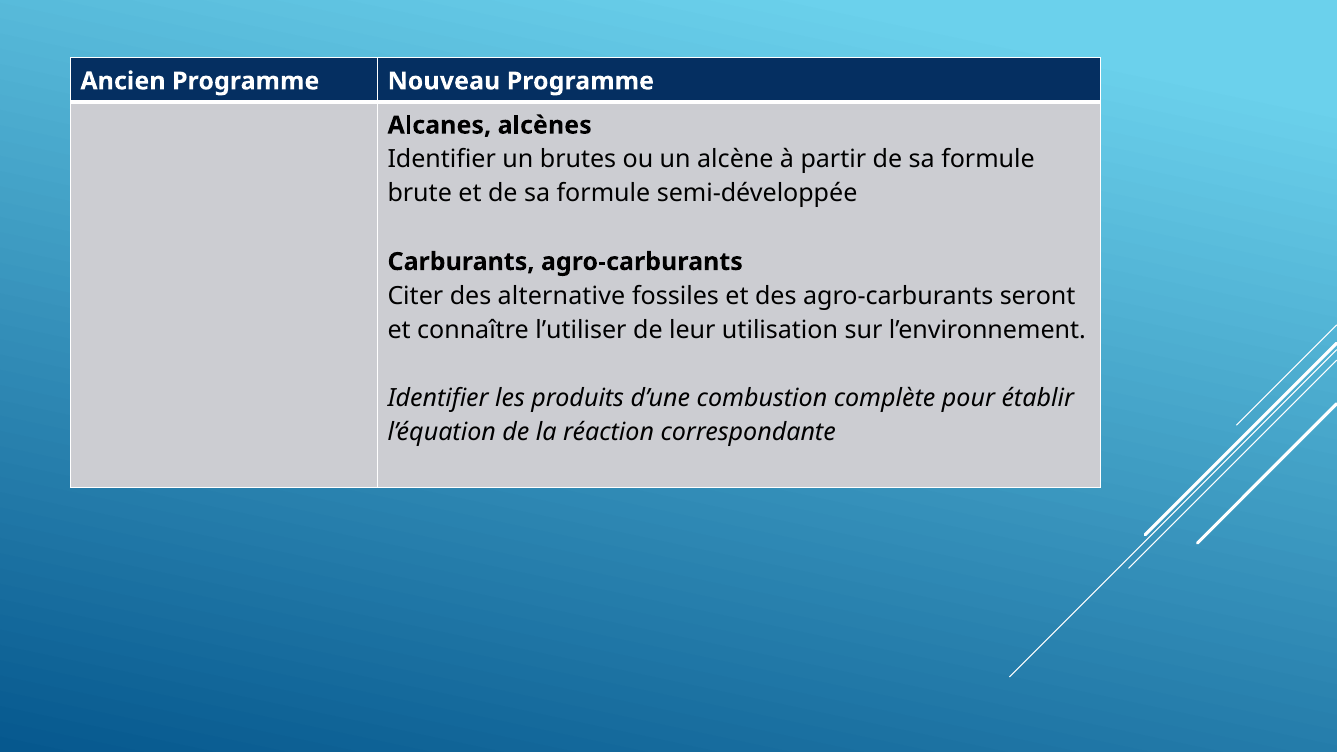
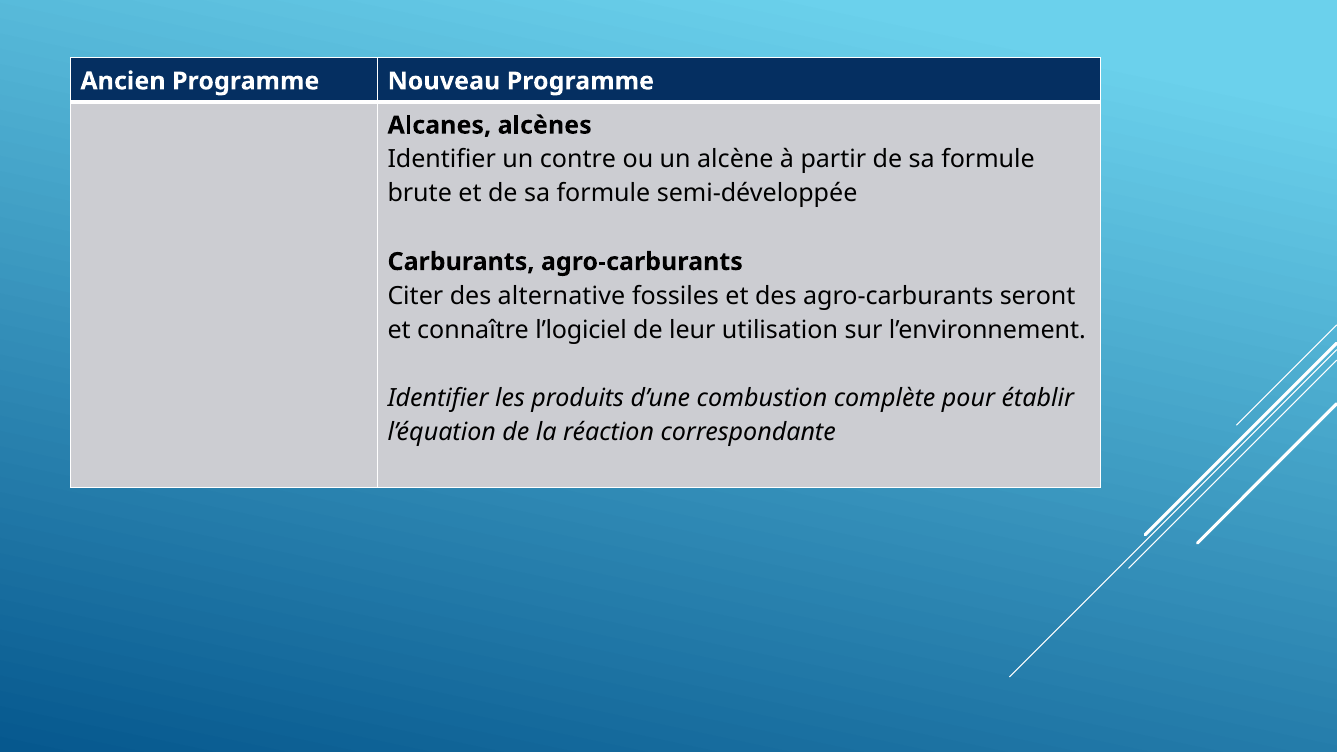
brutes: brutes -> contre
l’utiliser: l’utiliser -> l’logiciel
